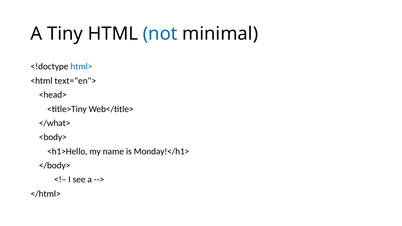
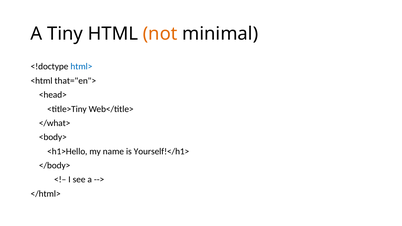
not colour: blue -> orange
text="en">: text="en"> -> that="en">
Monday!</h1>: Monday!</h1> -> Yourself!</h1>
